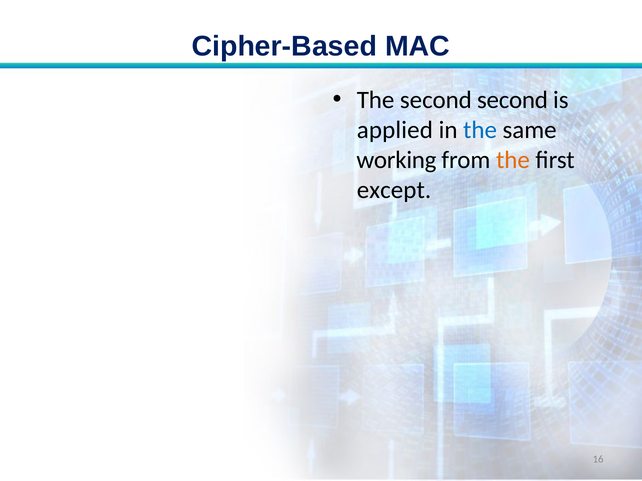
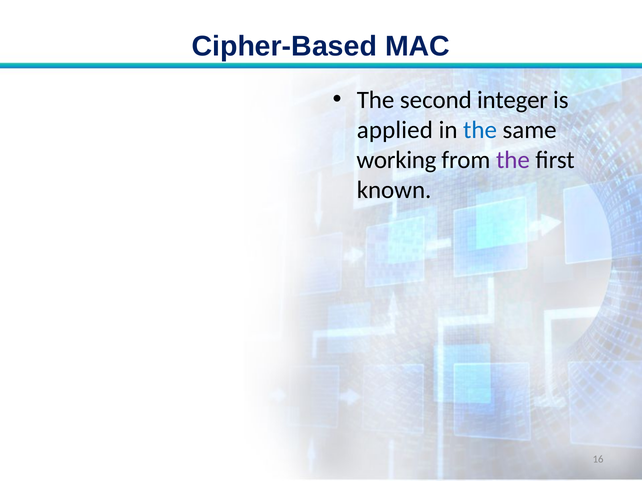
second second: second -> integer
the at (513, 160) colour: orange -> purple
except: except -> known
